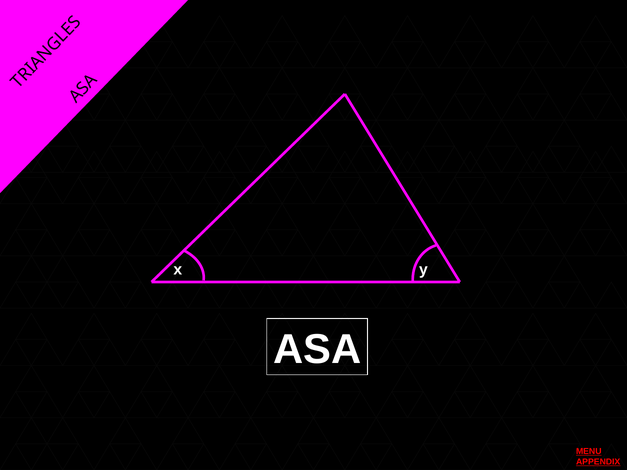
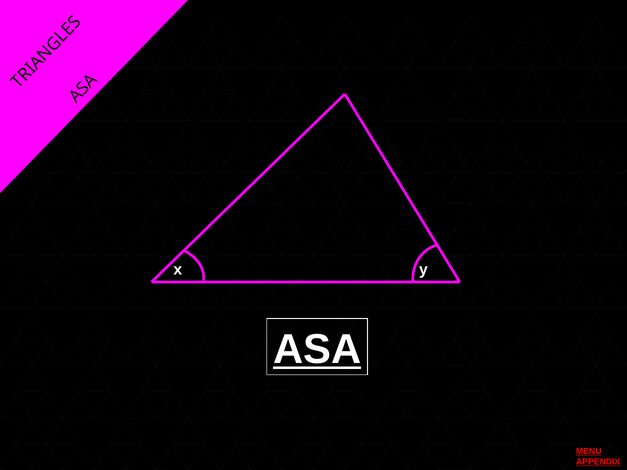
ASA underline: none -> present
